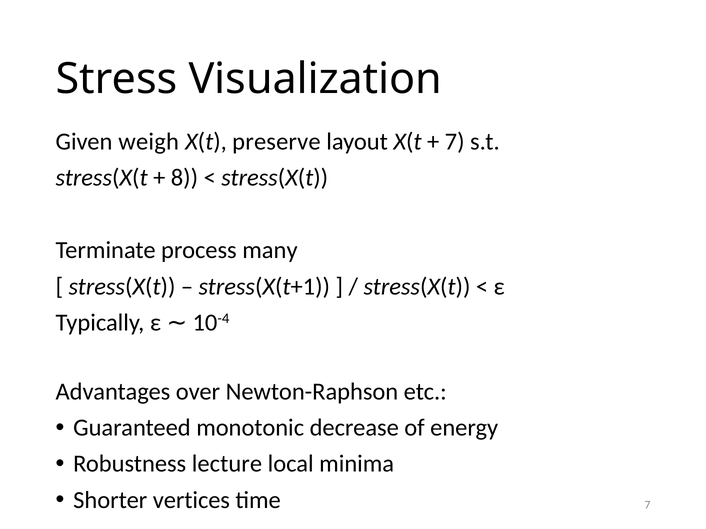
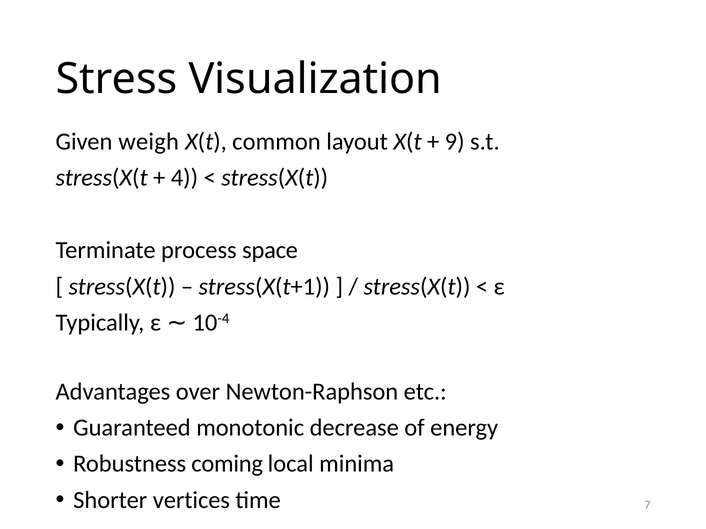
preserve: preserve -> common
7 at (455, 142): 7 -> 9
8: 8 -> 4
many: many -> space
lecture: lecture -> coming
